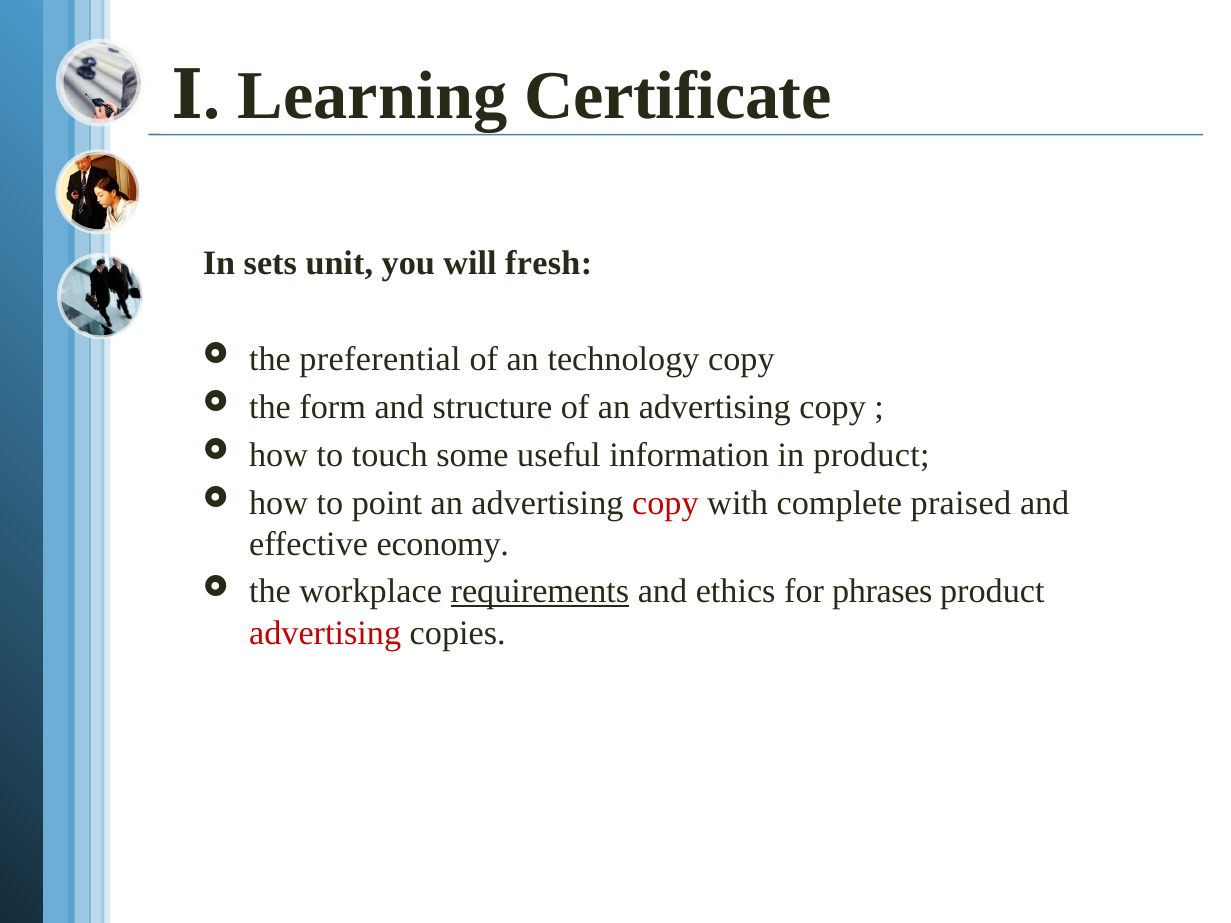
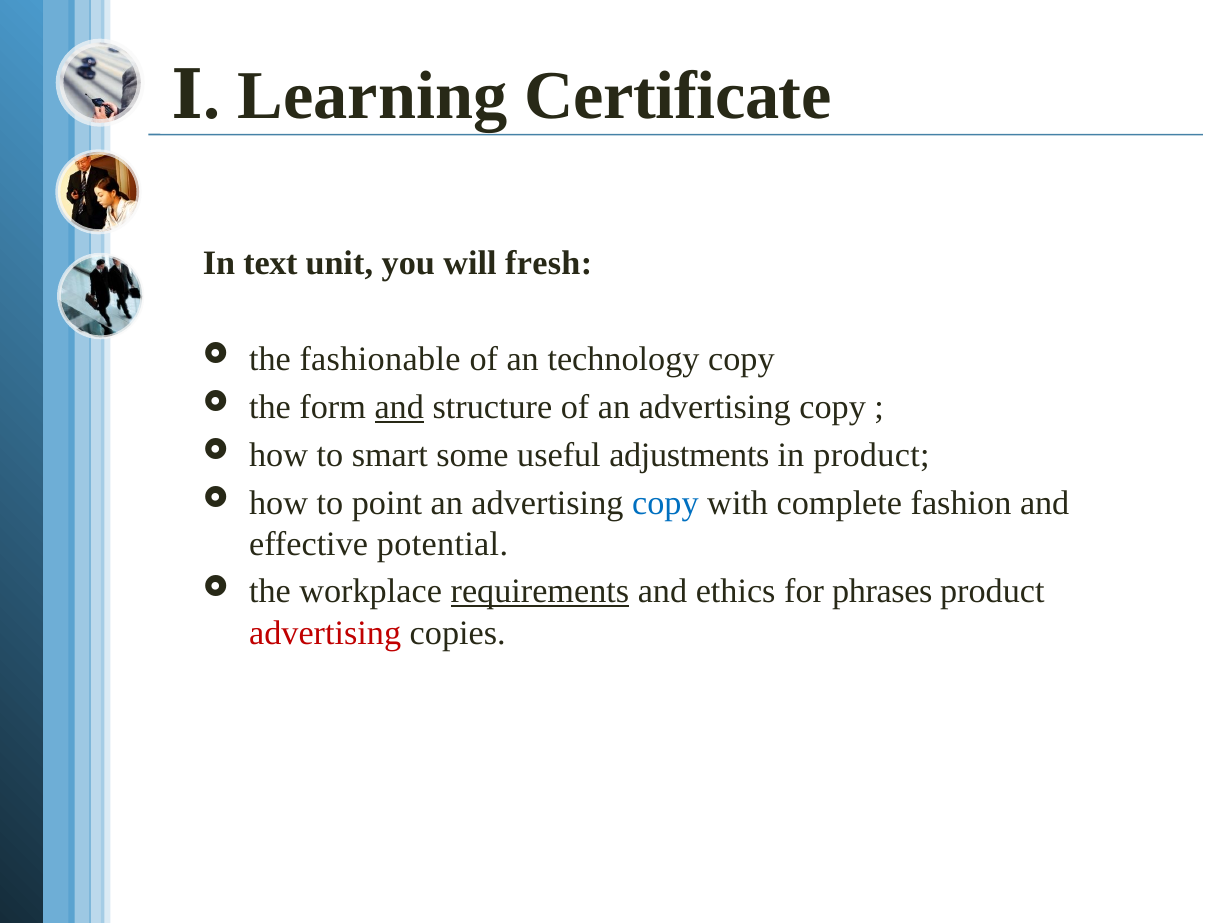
sets: sets -> text
preferential: preferential -> fashionable
and at (399, 407) underline: none -> present
touch: touch -> smart
information: information -> adjustments
copy at (665, 503) colour: red -> blue
praised: praised -> fashion
economy: economy -> potential
